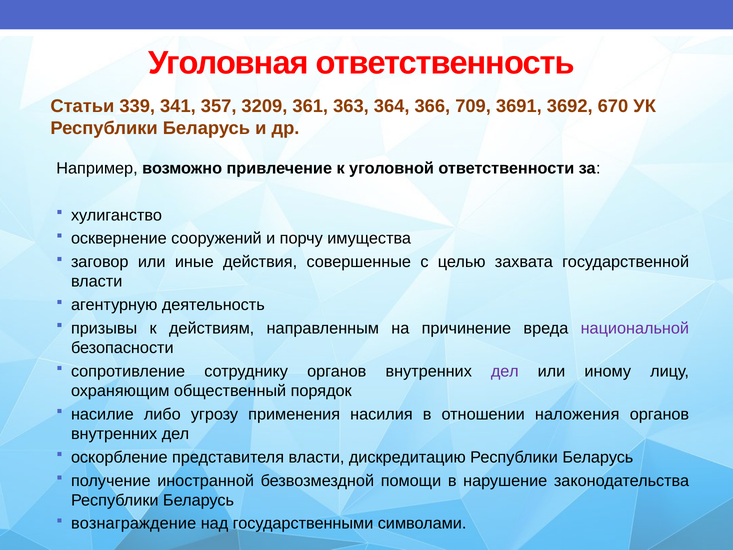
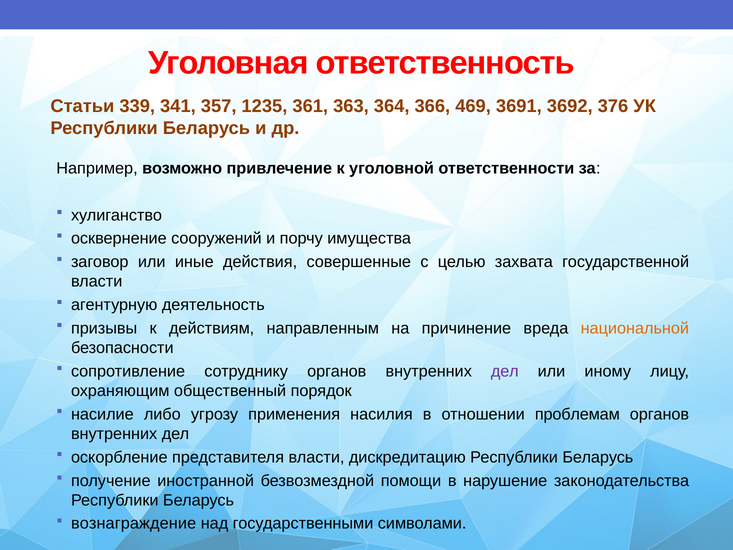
3209: 3209 -> 1235
709: 709 -> 469
670: 670 -> 376
национальной colour: purple -> orange
наложения: наложения -> проблемам
